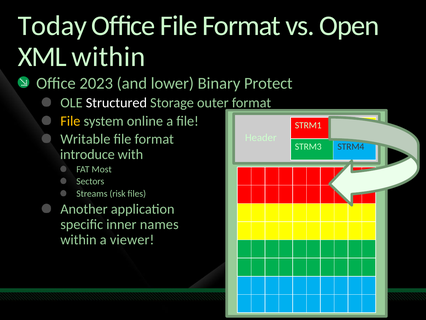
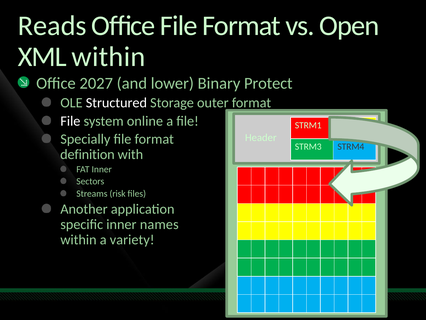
Today: Today -> Reads
2023: 2023 -> 2027
File at (70, 121) colour: yellow -> white
Writable: Writable -> Specially
introduce: introduce -> definition
FAT Most: Most -> Inner
viewer: viewer -> variety
